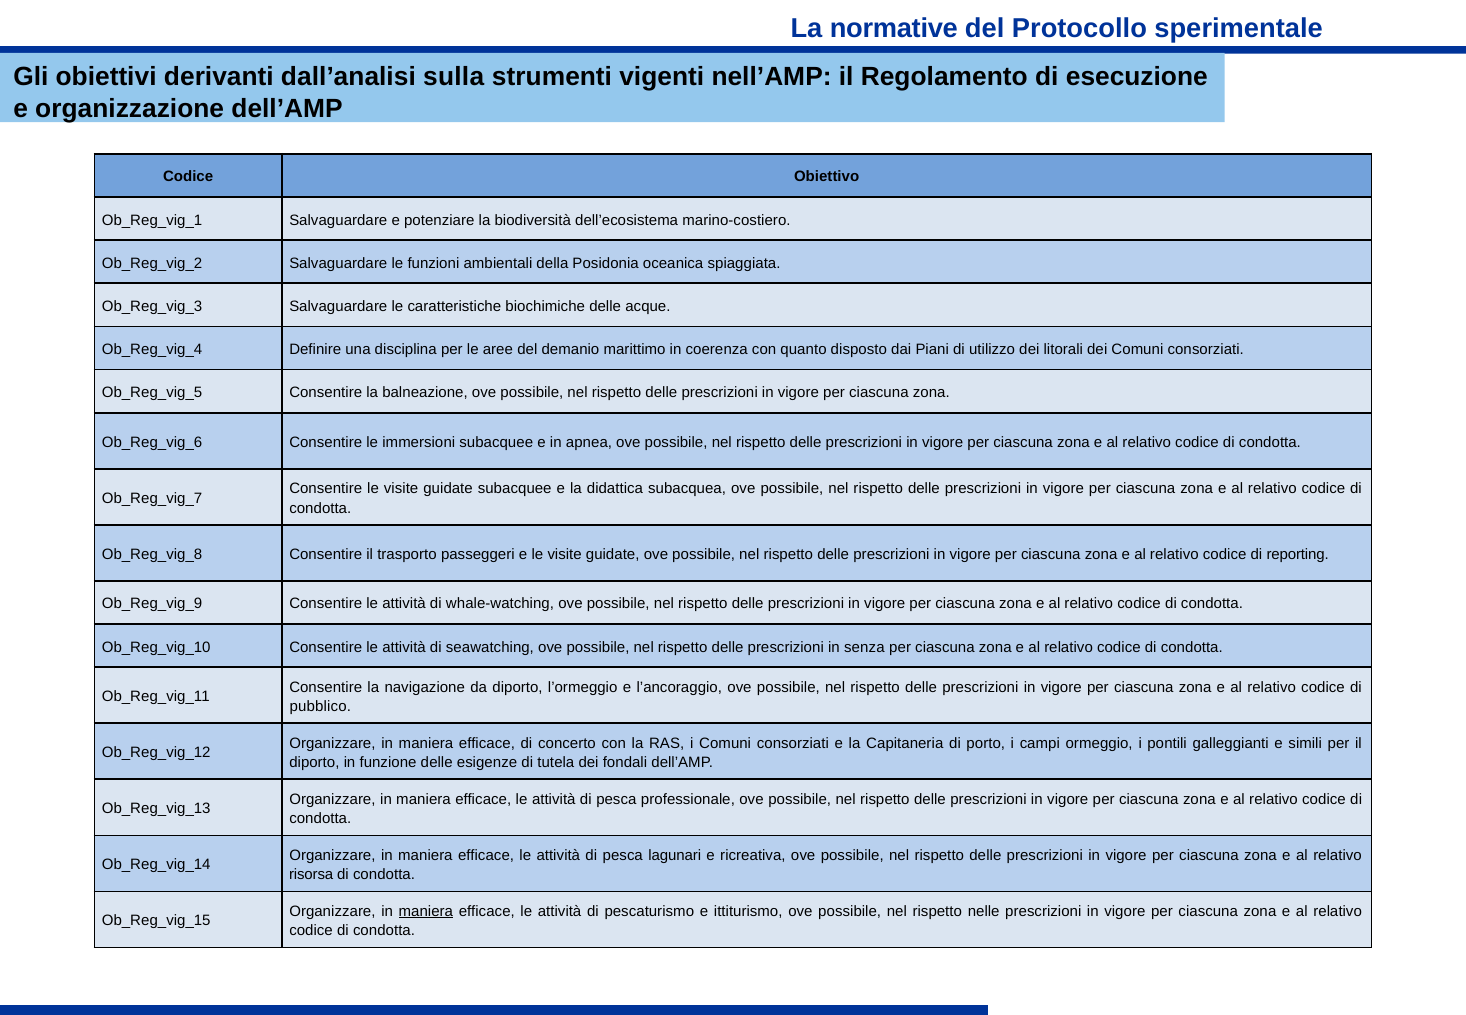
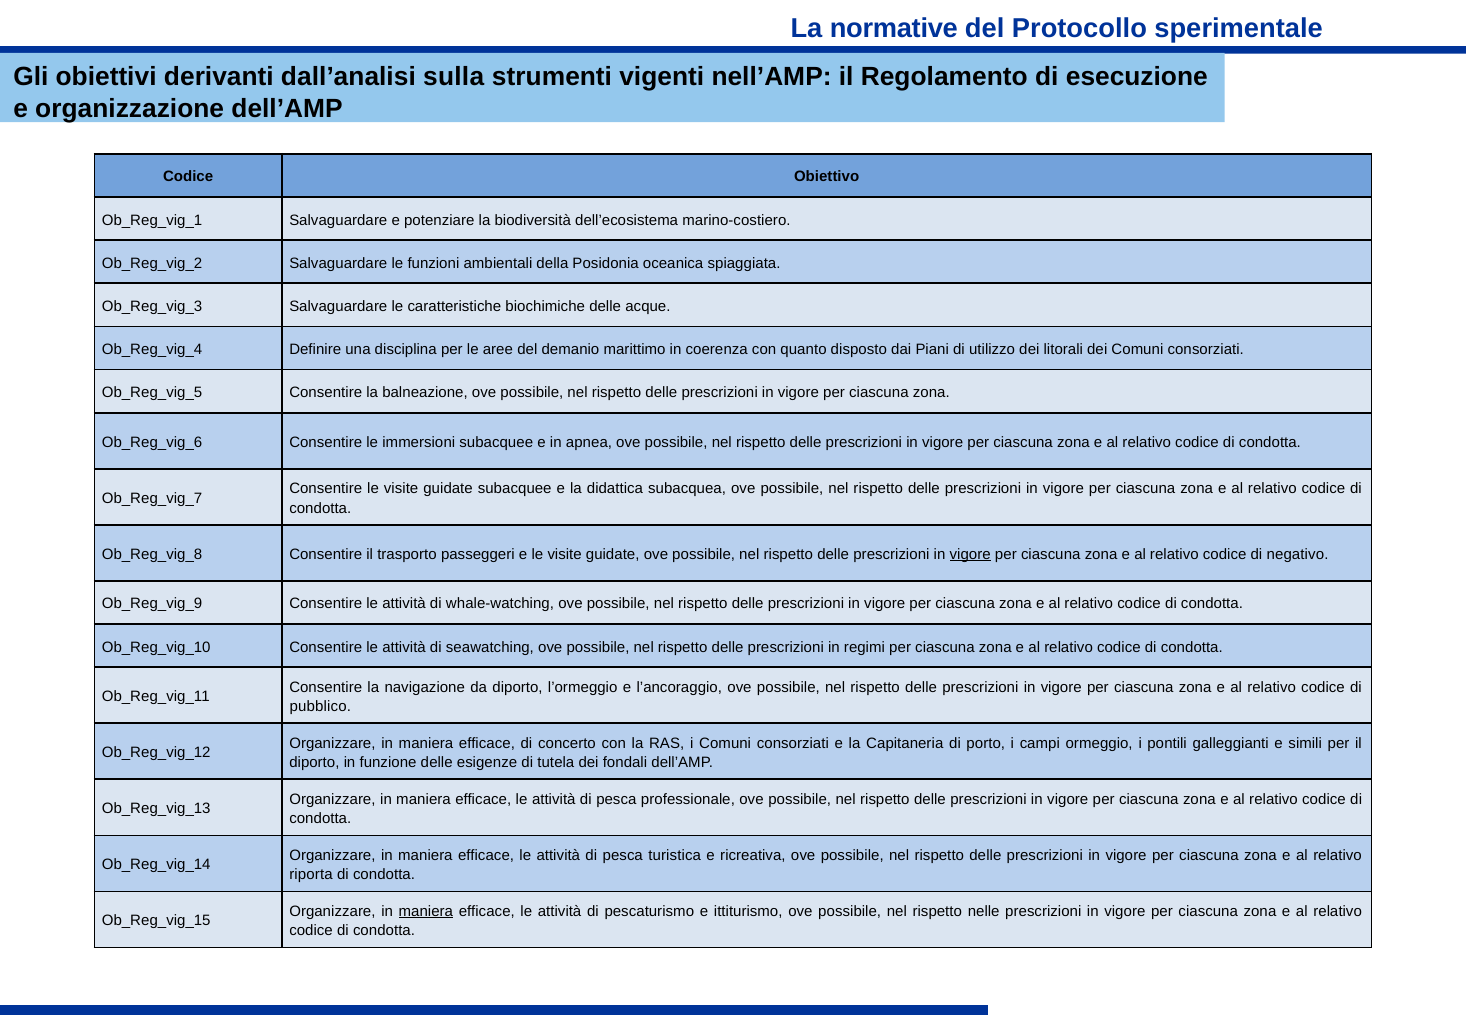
vigore at (970, 554) underline: none -> present
reporting: reporting -> negativo
senza: senza -> regimi
lagunari: lagunari -> turistica
risorsa: risorsa -> riporta
